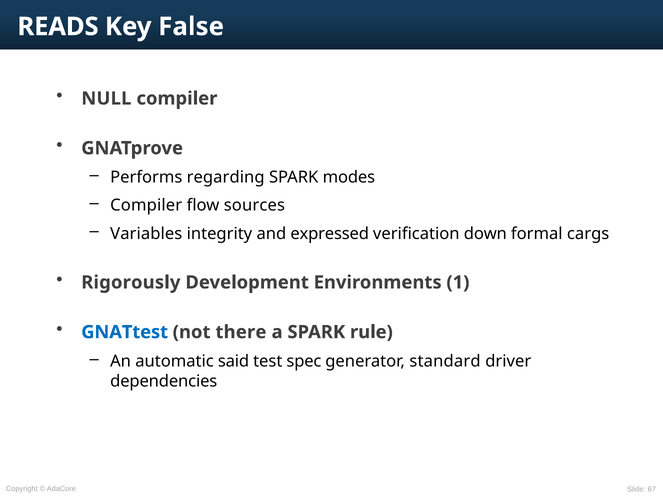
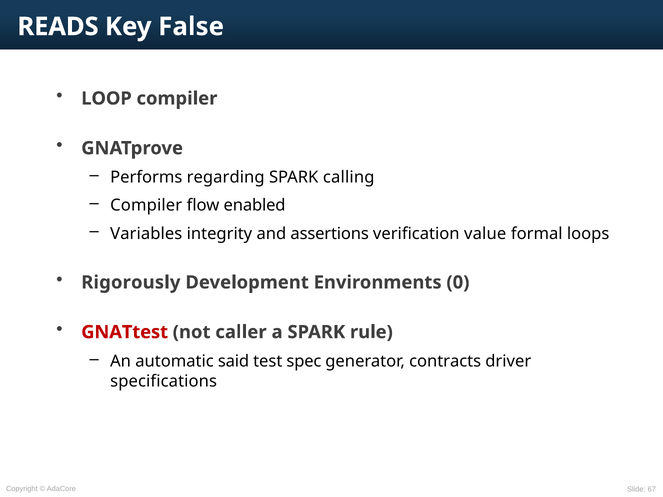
NULL: NULL -> LOOP
modes: modes -> calling
sources: sources -> enabled
expressed: expressed -> assertions
down: down -> value
cargs: cargs -> loops
1: 1 -> 0
GNATtest colour: blue -> red
there: there -> caller
standard: standard -> contracts
dependencies: dependencies -> specifications
